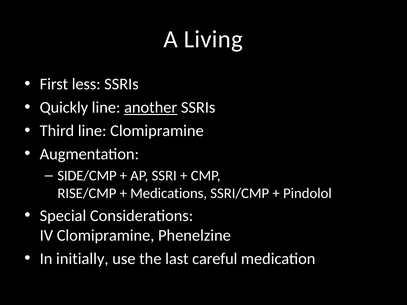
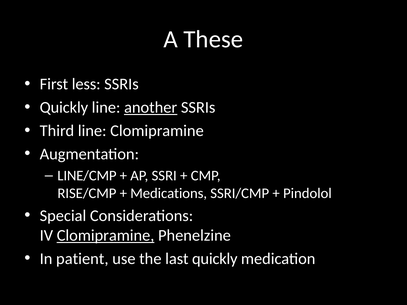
Living: Living -> These
SIDE/CMP: SIDE/CMP -> LINE/CMP
Clomipramine at (106, 236) underline: none -> present
initially: initially -> patient
last careful: careful -> quickly
